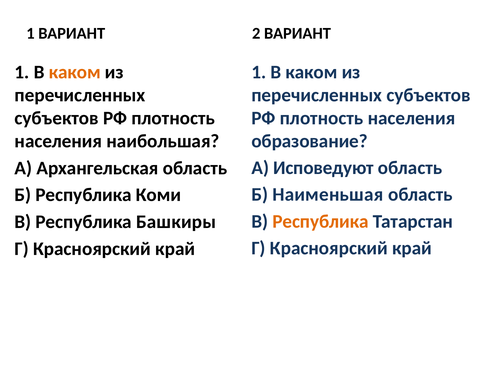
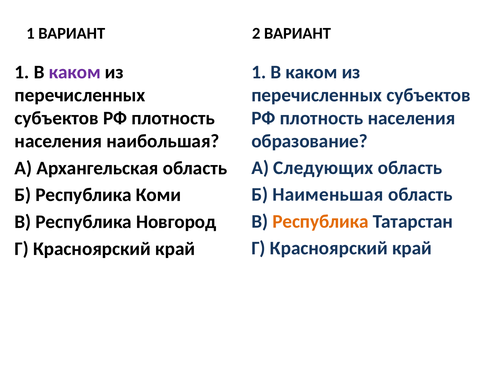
каком at (75, 72) colour: orange -> purple
Исповедуют: Исповедуют -> Следующих
Башкиры: Башкиры -> Новгород
